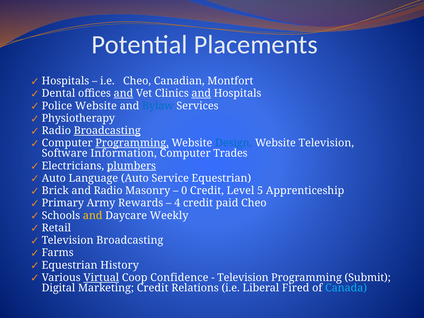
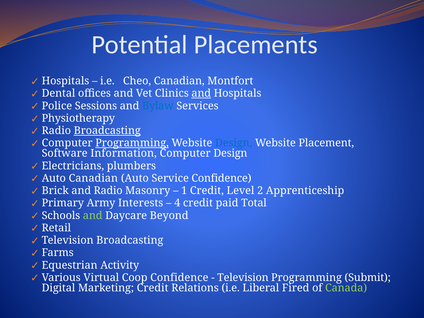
and at (123, 93) underline: present -> none
Website at (96, 106): Website -> Sessions
Website Television: Television -> Placement
Computer Trades: Trades -> Design
plumbers underline: present -> none
Language at (93, 178): Language -> Canadian
Service Equestrian: Equestrian -> Confidence
0: 0 -> 1
5: 5 -> 2
Rewards: Rewards -> Interests
paid Cheo: Cheo -> Total
and at (93, 215) colour: yellow -> light green
Weekly: Weekly -> Beyond
History: History -> Activity
Virtual underline: present -> none
Canada colour: light blue -> light green
